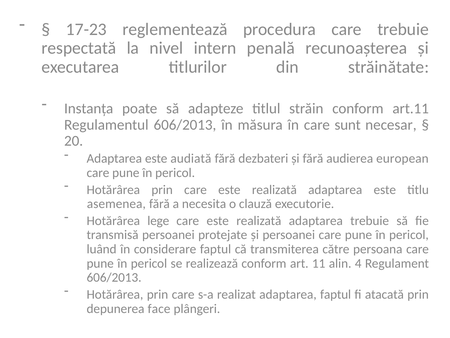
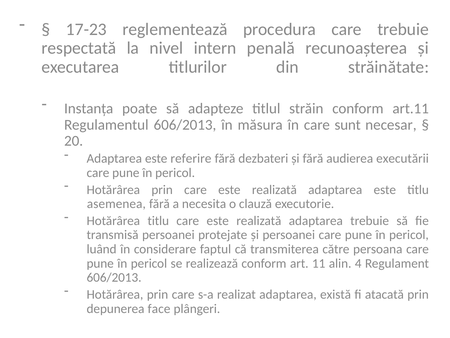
audiată: audiată -> referire
european: european -> executării
Hotărârea lege: lege -> titlu
adaptarea faptul: faptul -> există
